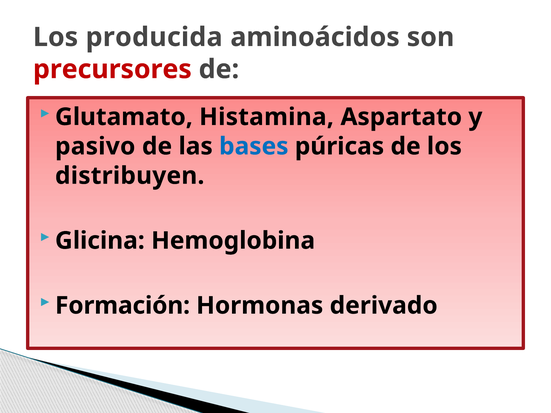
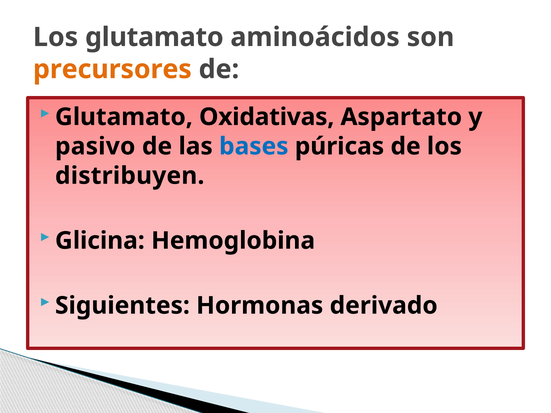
Los producida: producida -> glutamato
precursores colour: red -> orange
Histamina: Histamina -> Oxidativas
Formación: Formación -> Siguientes
